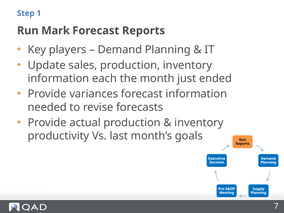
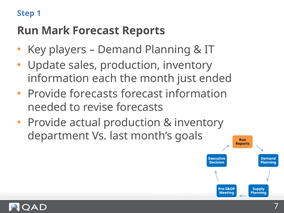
Provide variances: variances -> forecasts
productivity: productivity -> department
